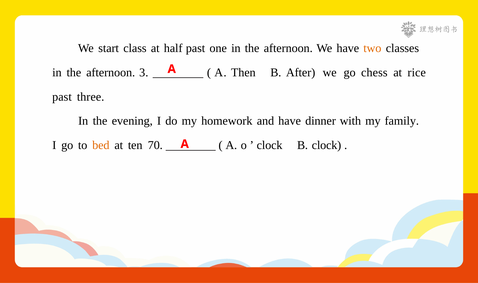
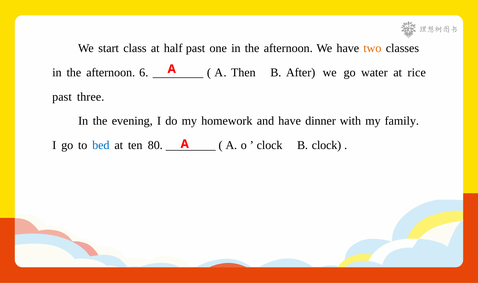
3: 3 -> 6
chess: chess -> water
bed colour: orange -> blue
70: 70 -> 80
